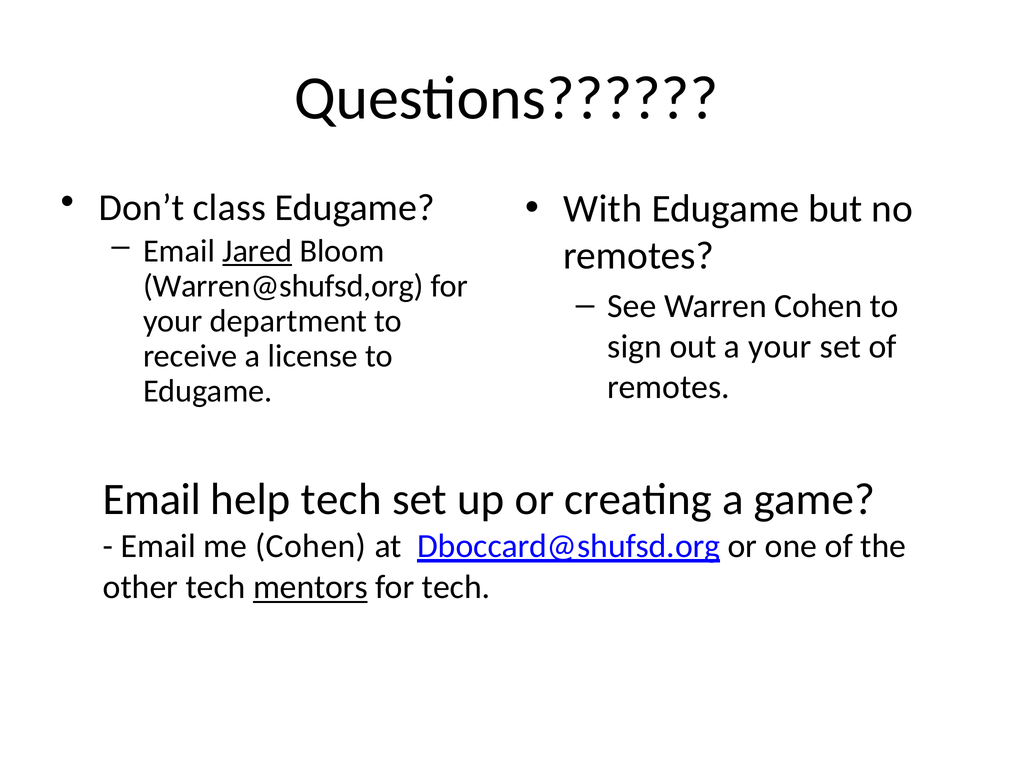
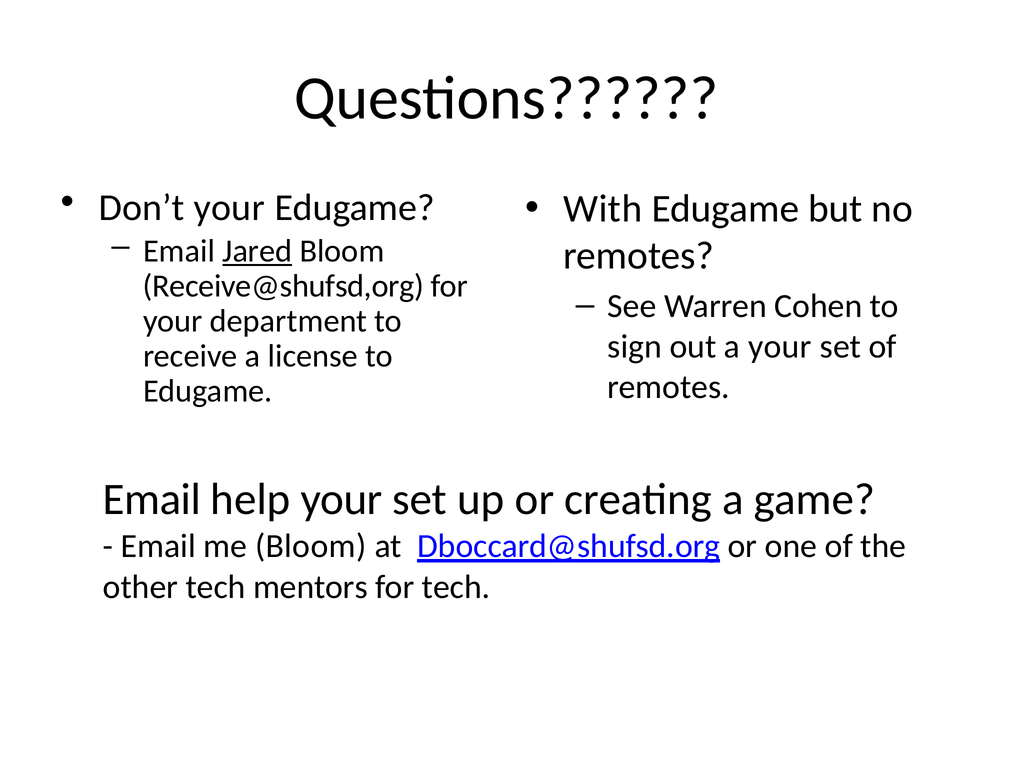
Don’t class: class -> your
Warren@shufsd,org: Warren@shufsd,org -> Receive@shufsd,org
help tech: tech -> your
me Cohen: Cohen -> Bloom
mentors underline: present -> none
